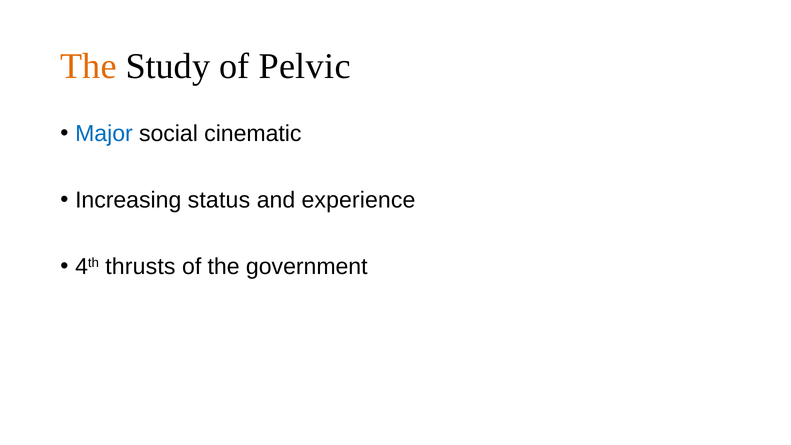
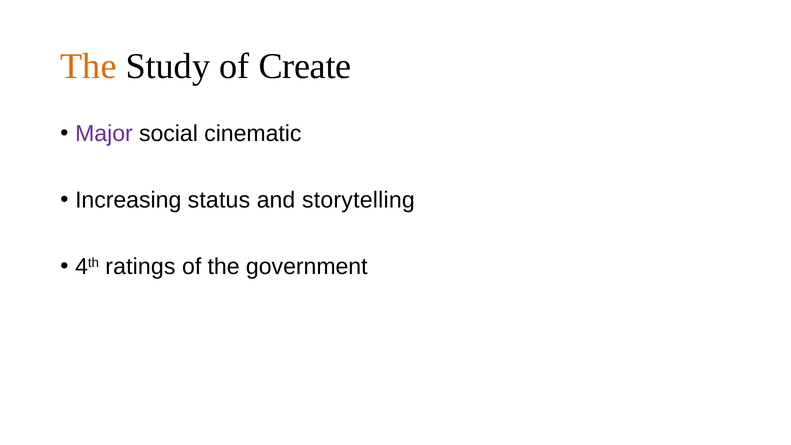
Pelvic: Pelvic -> Create
Major colour: blue -> purple
experience: experience -> storytelling
thrusts: thrusts -> ratings
